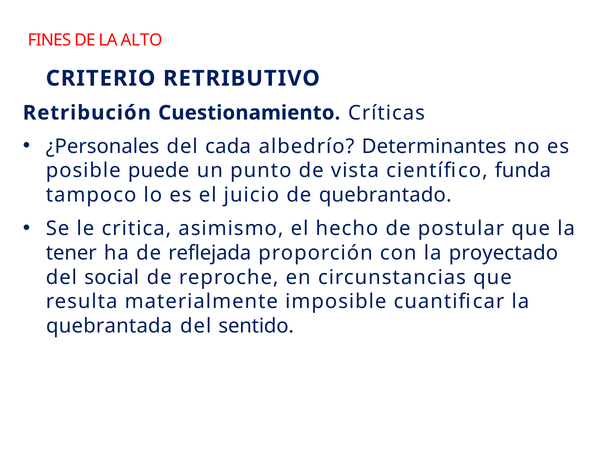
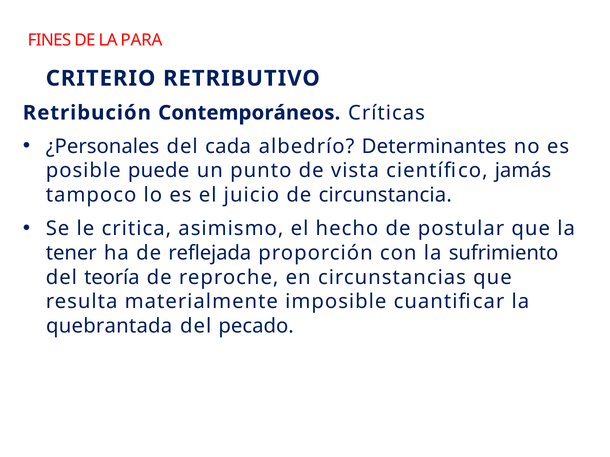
ALTO: ALTO -> PARA
Cuestionamiento: Cuestionamiento -> Contemporáneos
funda: funda -> jamás
quebrantado: quebrantado -> circunstancia
proyectado: proyectado -> sufrimiento
social: social -> teoría
sentido: sentido -> pecado
